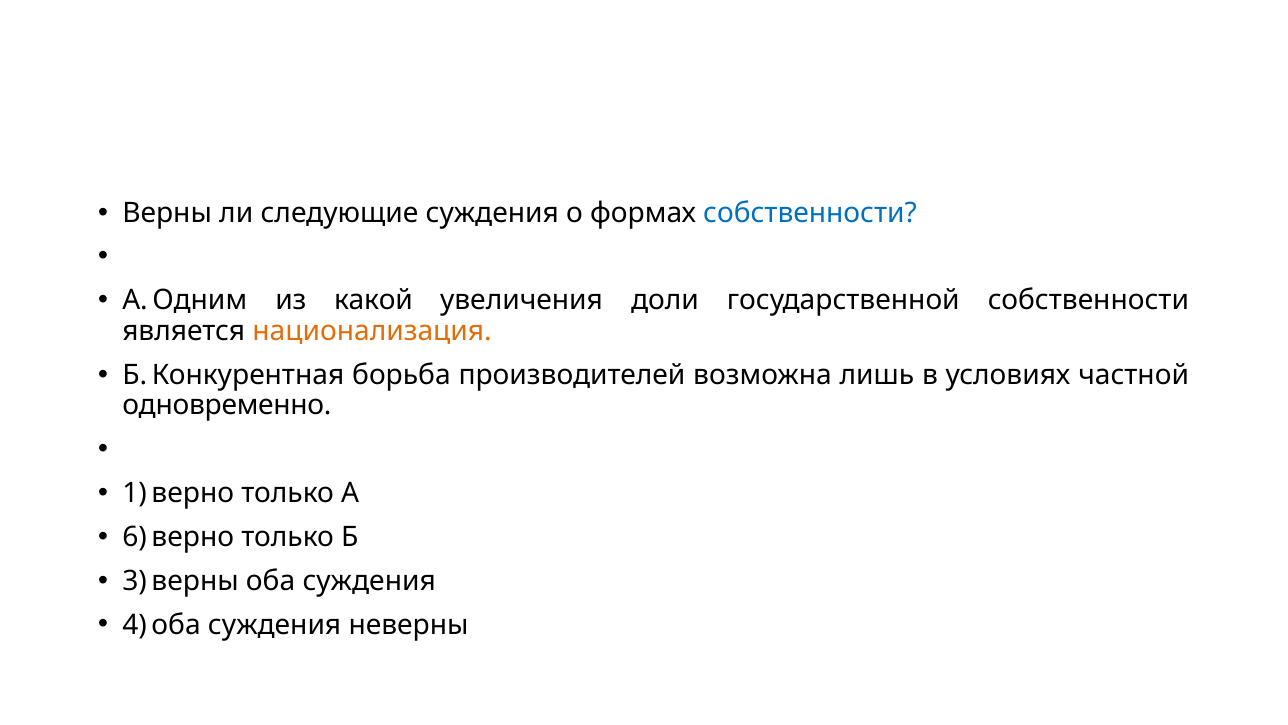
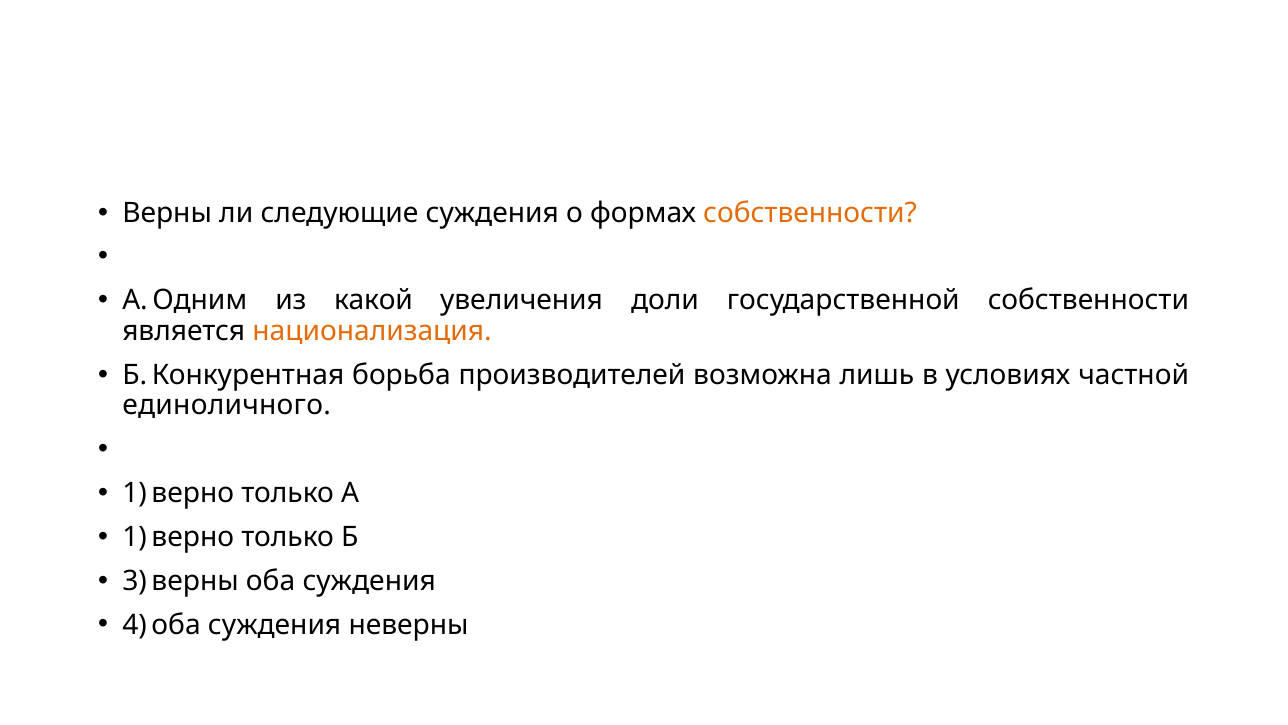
собственности at (810, 213) colour: blue -> orange
одновременно: одновременно -> единоличного
6 at (135, 537): 6 -> 1
